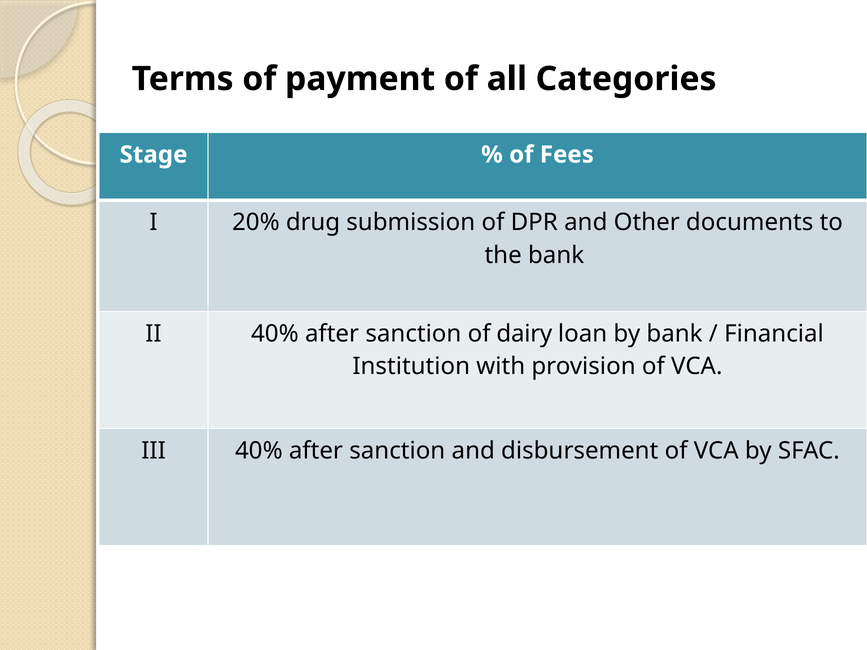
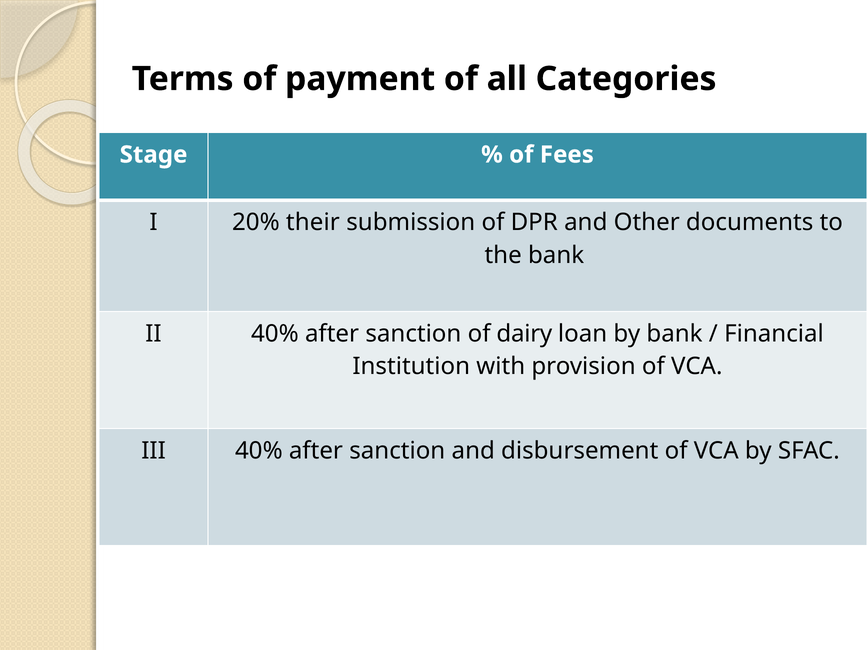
drug: drug -> their
